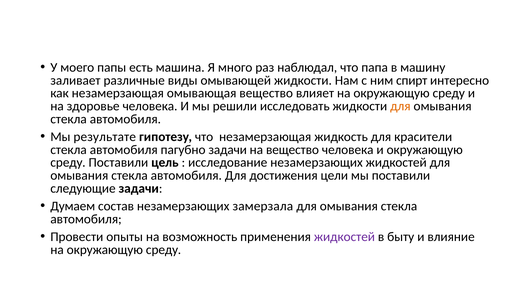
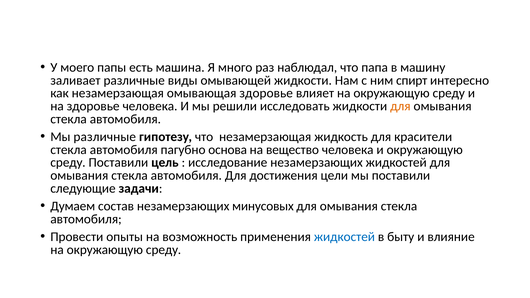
омывающая вещество: вещество -> здоровье
Мы результате: результате -> различные
пагубно задачи: задачи -> основа
замерзала: замерзала -> минусовых
жидкостей at (344, 237) colour: purple -> blue
